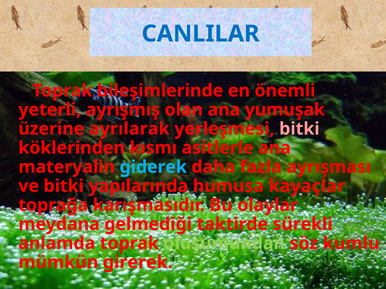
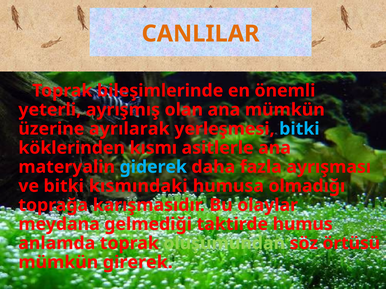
CANLILAR colour: blue -> orange
ana yumuşak: yumuşak -> mümkün
bitki at (299, 129) colour: pink -> light blue
yapılarında: yapılarında -> kısmındaki
kayaçlar: kayaçlar -> olmadığı
sürekli: sürekli -> humus
kumlu: kumlu -> örtüsü
